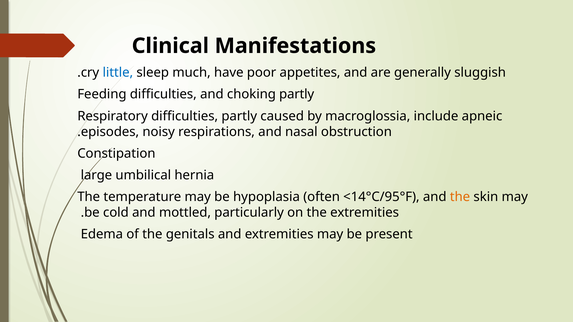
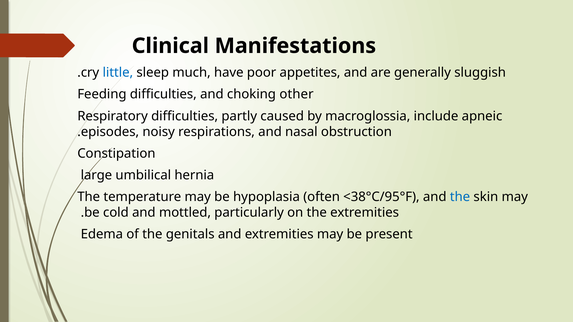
choking partly: partly -> other
<14°C/95°F: <14°C/95°F -> <38°C/95°F
the at (460, 197) colour: orange -> blue
